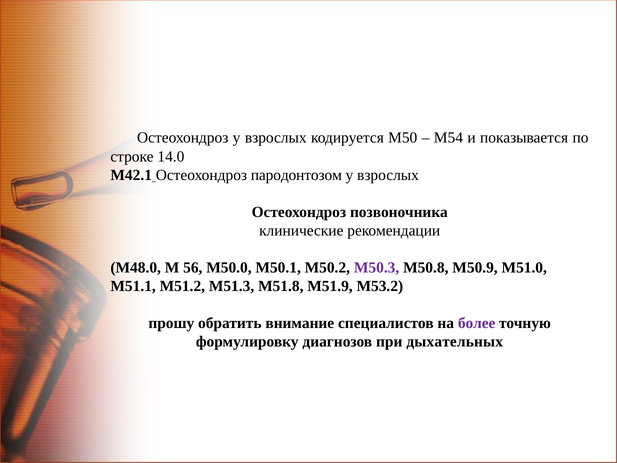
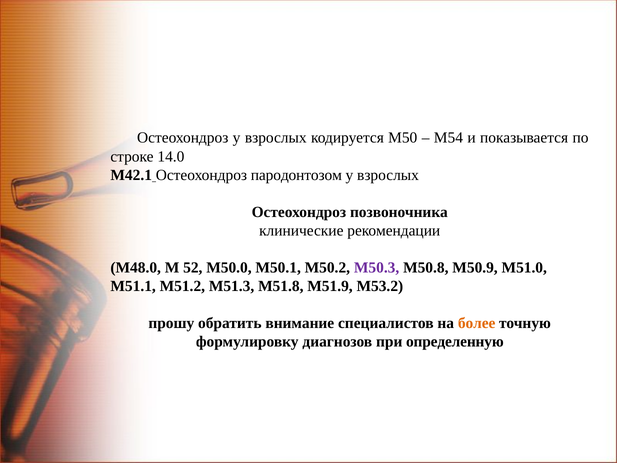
56: 56 -> 52
более colour: purple -> orange
дыхательных: дыхательных -> определенную
